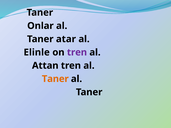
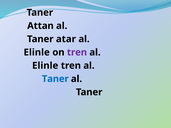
Onlar: Onlar -> Attan
Attan at (45, 66): Attan -> Elinle
Taner at (55, 79) colour: orange -> blue
